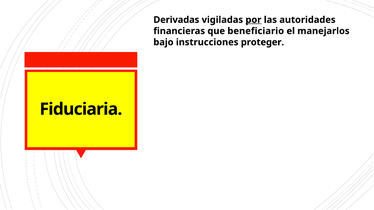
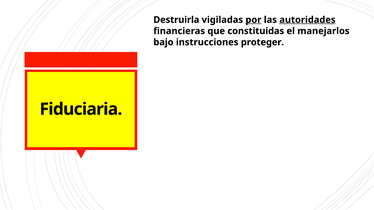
Derivadas: Derivadas -> Destruirla
autoridades underline: none -> present
beneficiario: beneficiario -> constituidas
